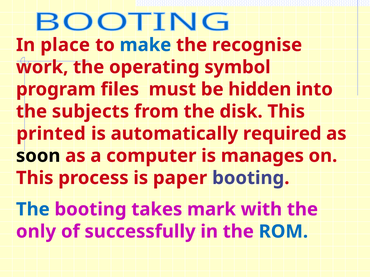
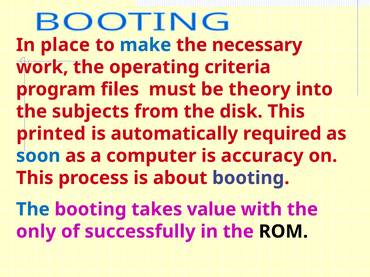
recognise: recognise -> necessary
symbol: symbol -> criteria
hidden: hidden -> theory
soon colour: black -> blue
manages: manages -> accuracy
paper: paper -> about
mark: mark -> value
ROM colour: blue -> black
